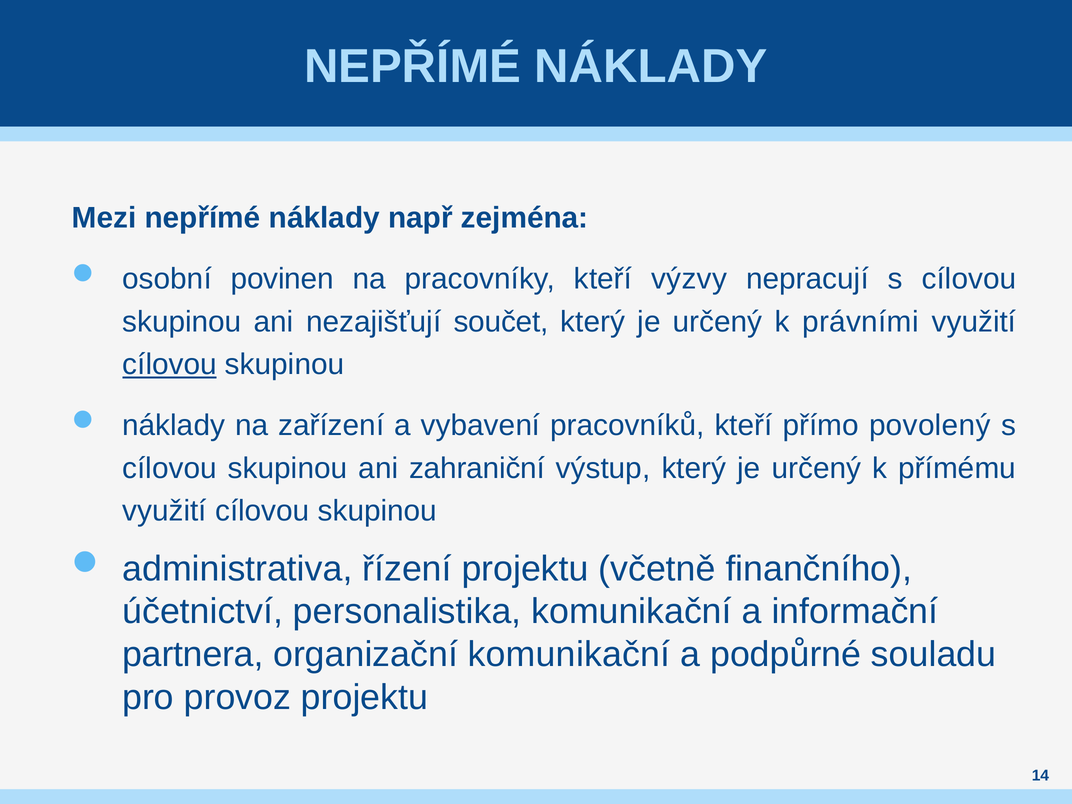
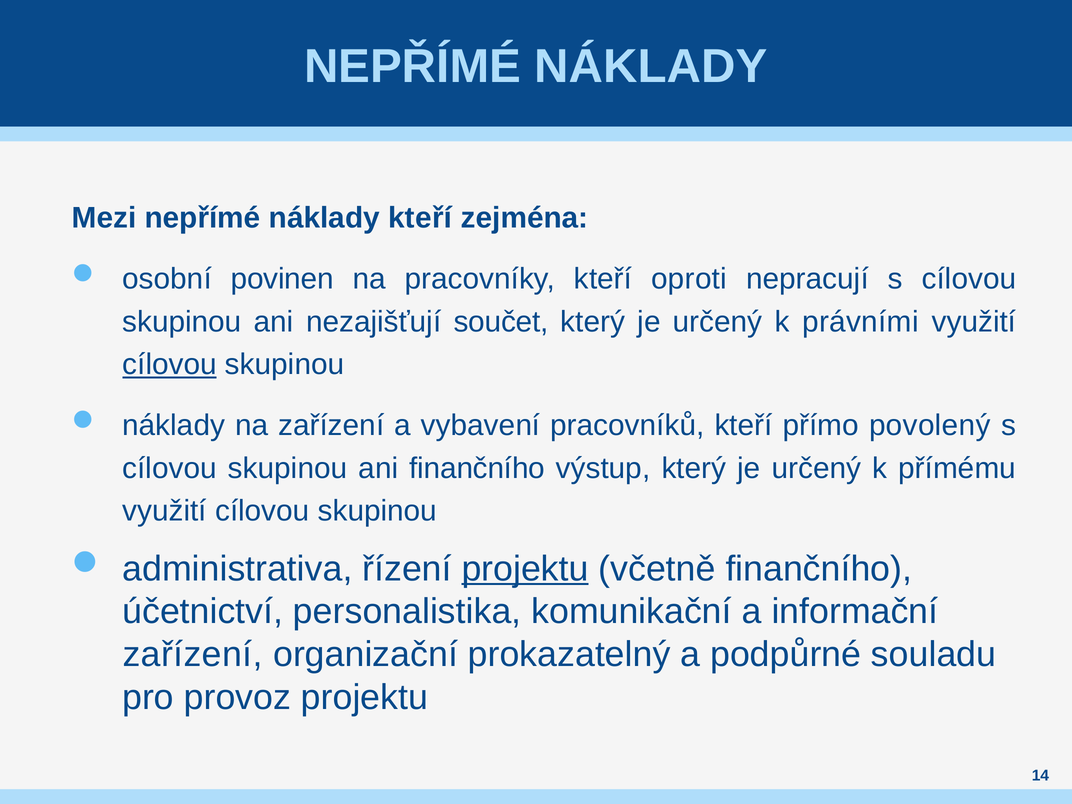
náklady např: např -> kteří
výzvy: výzvy -> oproti
ani zahraniční: zahraniční -> finančního
projektu at (525, 569) underline: none -> present
partnera at (193, 654): partnera -> zařízení
organizační komunikační: komunikační -> prokazatelný
